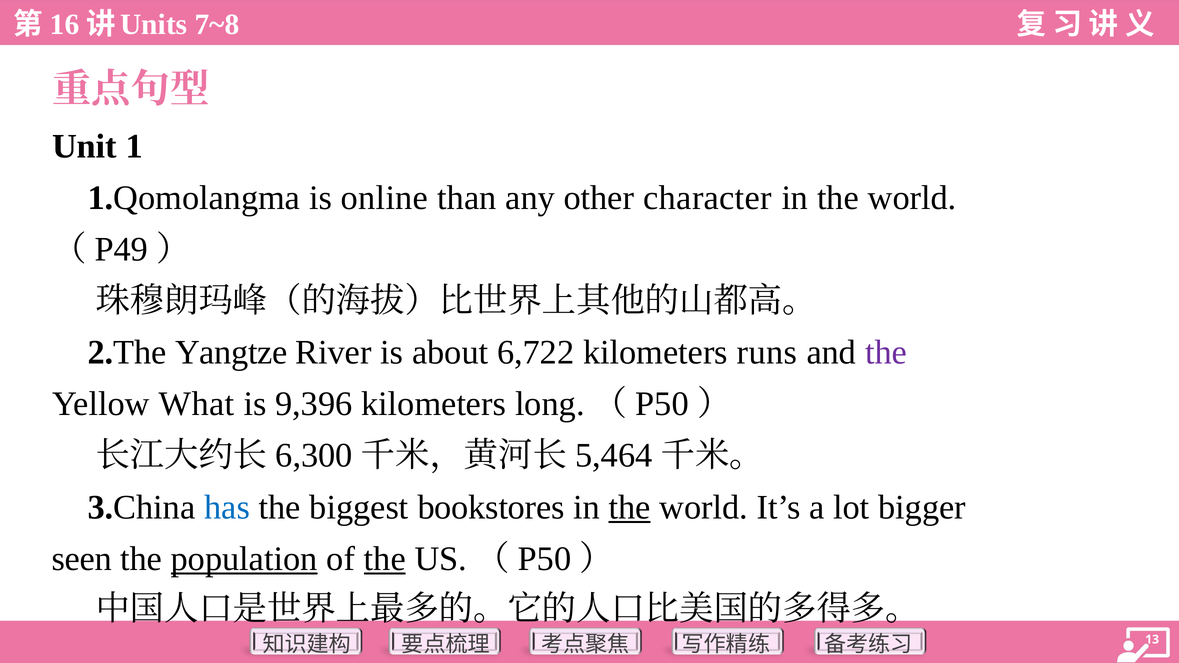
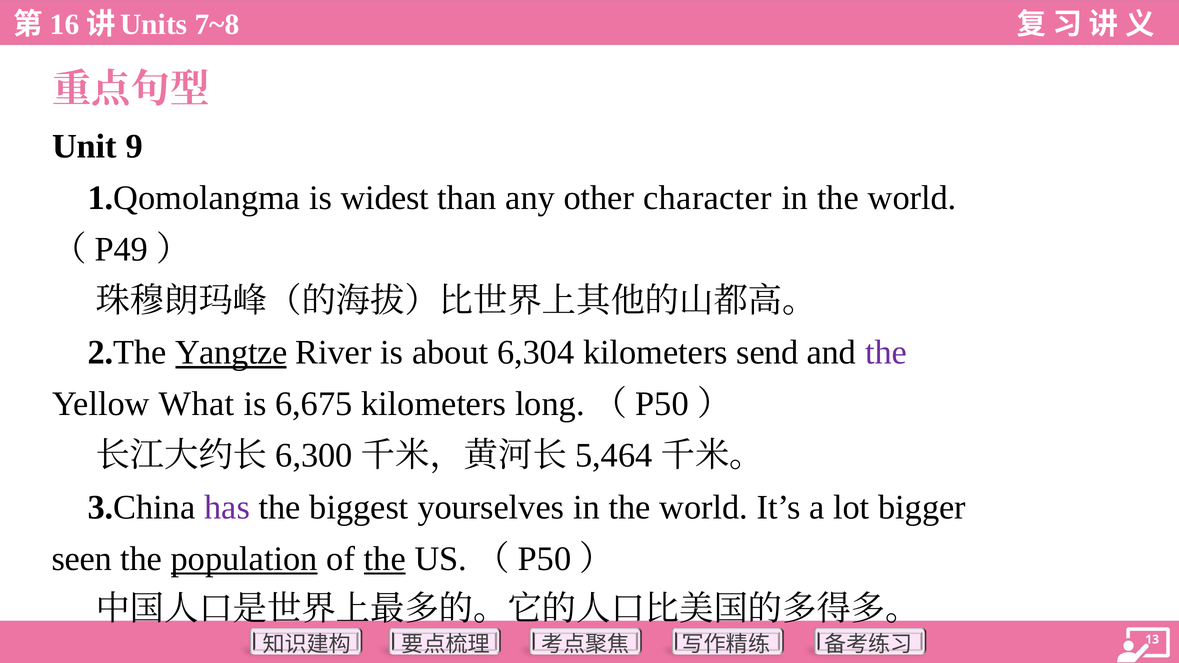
1: 1 -> 9
online: online -> widest
Yangtze underline: none -> present
6,722: 6,722 -> 6,304
runs: runs -> send
9,396: 9,396 -> 6,675
has colour: blue -> purple
bookstores: bookstores -> yourselves
the at (630, 507) underline: present -> none
